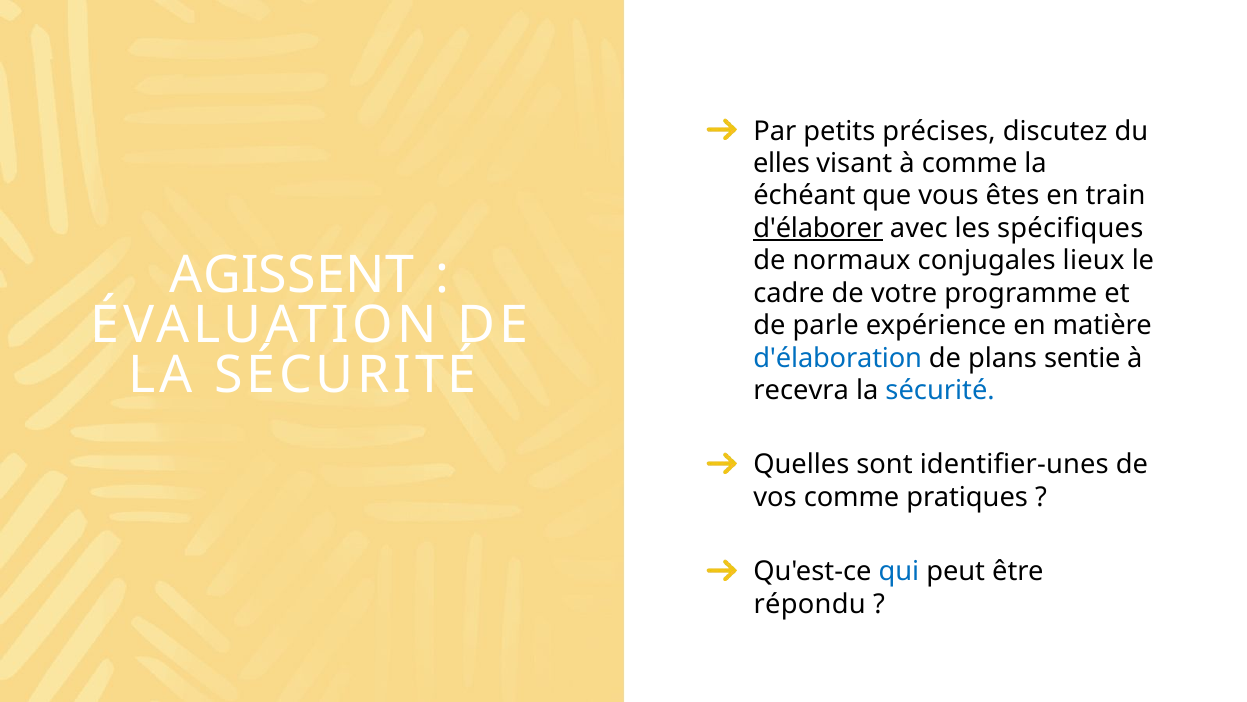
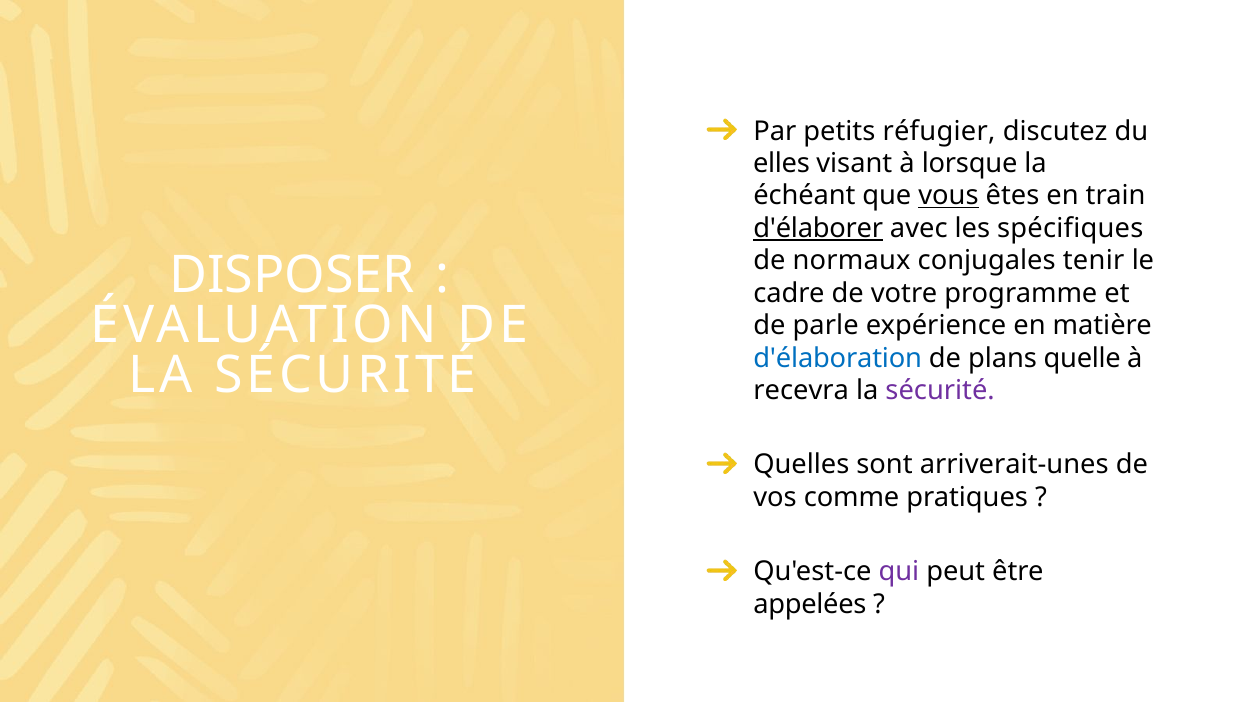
précises: précises -> réfugier
à comme: comme -> lorsque
vous underline: none -> present
lieux: lieux -> tenir
AGISSENT: AGISSENT -> DISPOSER
sentie: sentie -> quelle
sécurité at (940, 390) colour: blue -> purple
identifier-unes: identifier-unes -> arriverait-unes
qui colour: blue -> purple
répondu: répondu -> appelées
